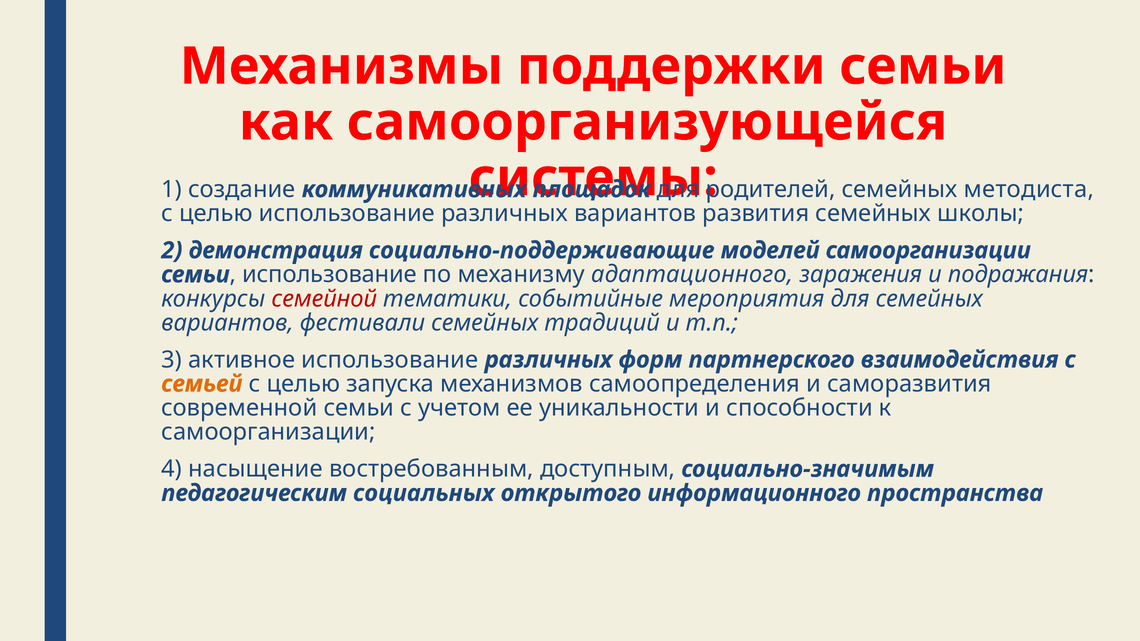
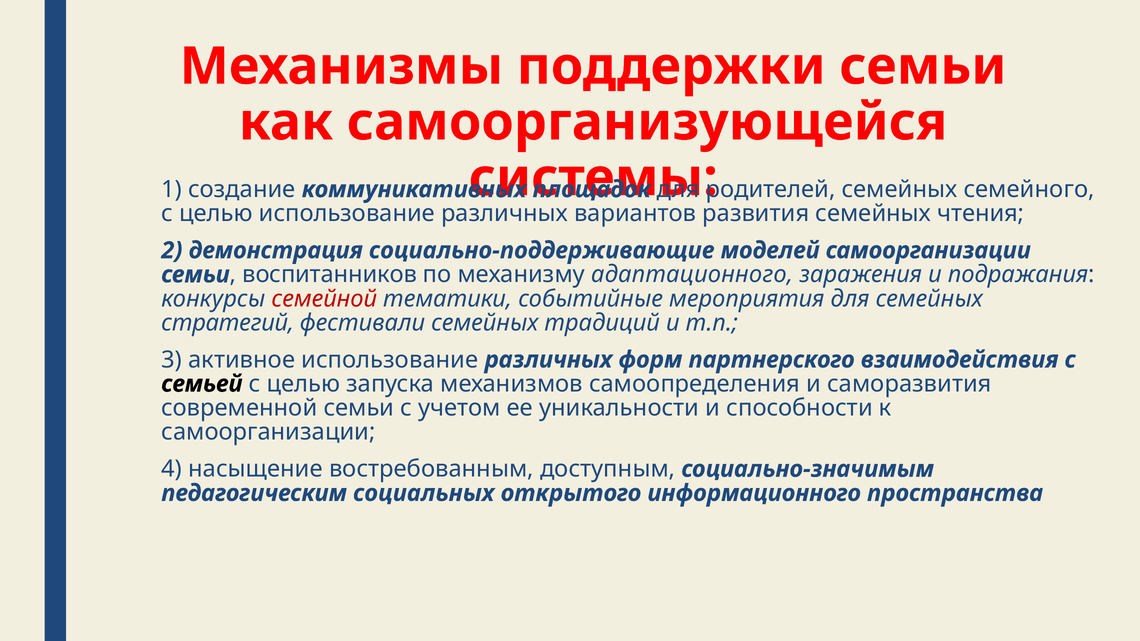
методиста: методиста -> семейного
школы: школы -> чтения
использование at (330, 275): использование -> воспитанников
вариантов at (227, 323): вариантов -> стратегий
семьей colour: orange -> black
